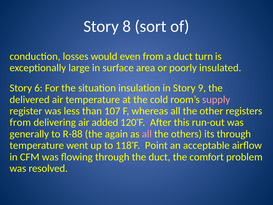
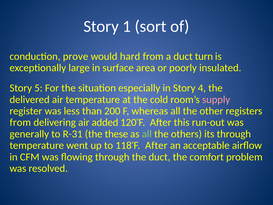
8: 8 -> 1
losses: losses -> prove
even: even -> hard
6: 6 -> 5
insulation: insulation -> especially
9: 9 -> 4
107: 107 -> 200
R-88: R-88 -> R-31
again: again -> these
all at (147, 134) colour: pink -> light green
118°F Point: Point -> After
